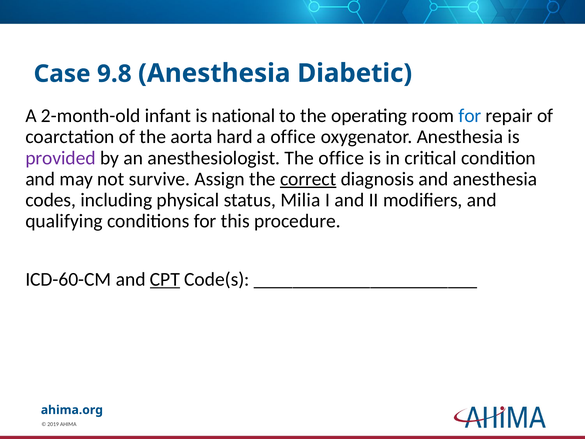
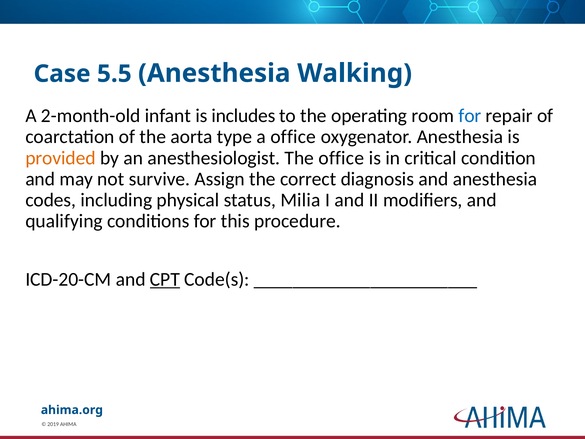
9.8: 9.8 -> 5.5
Diabetic: Diabetic -> Walking
national: national -> includes
hard: hard -> type
provided colour: purple -> orange
correct underline: present -> none
ICD-60-CM: ICD-60-CM -> ICD-20-CM
